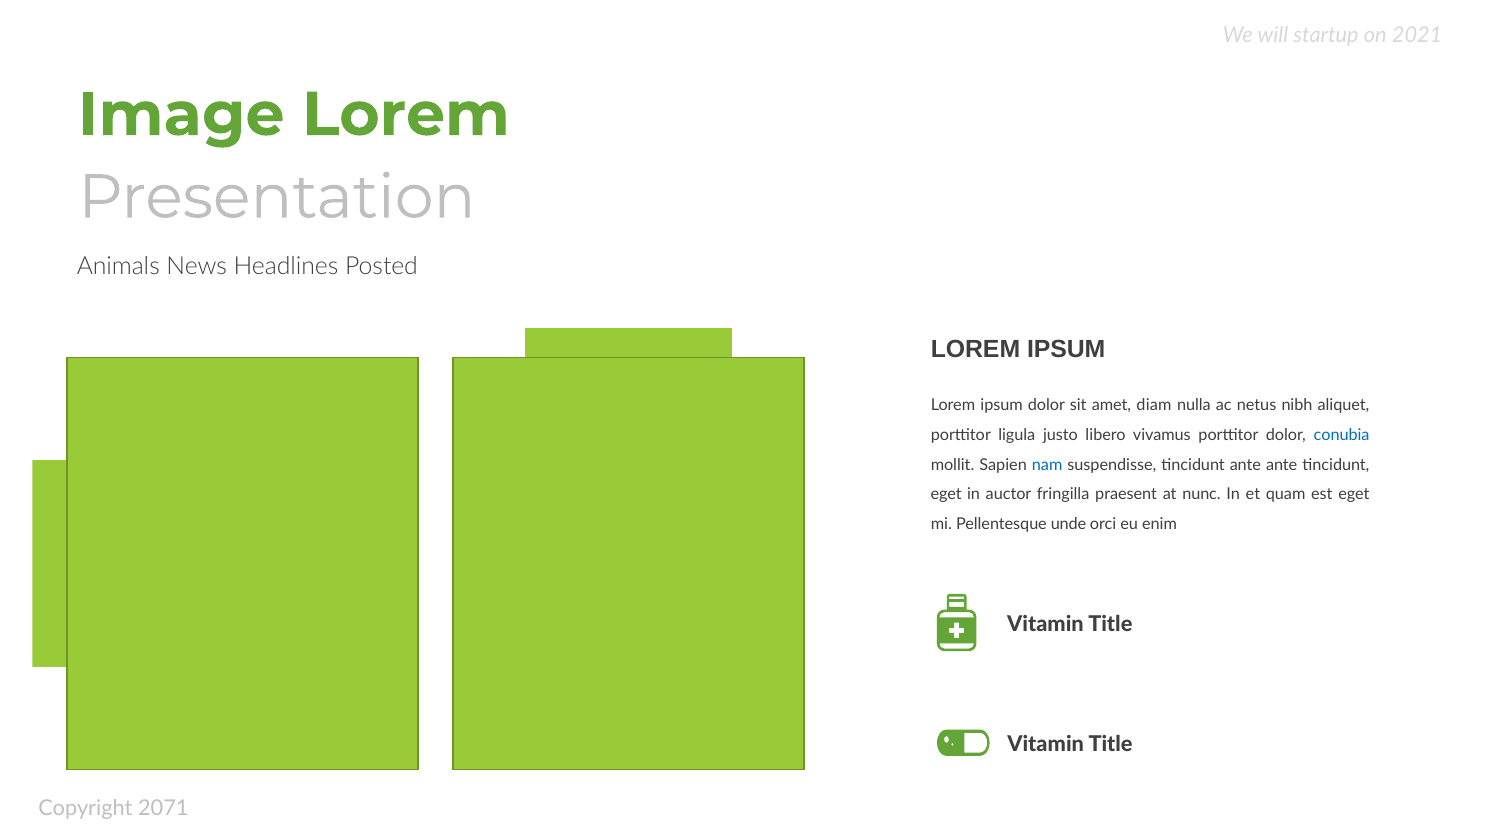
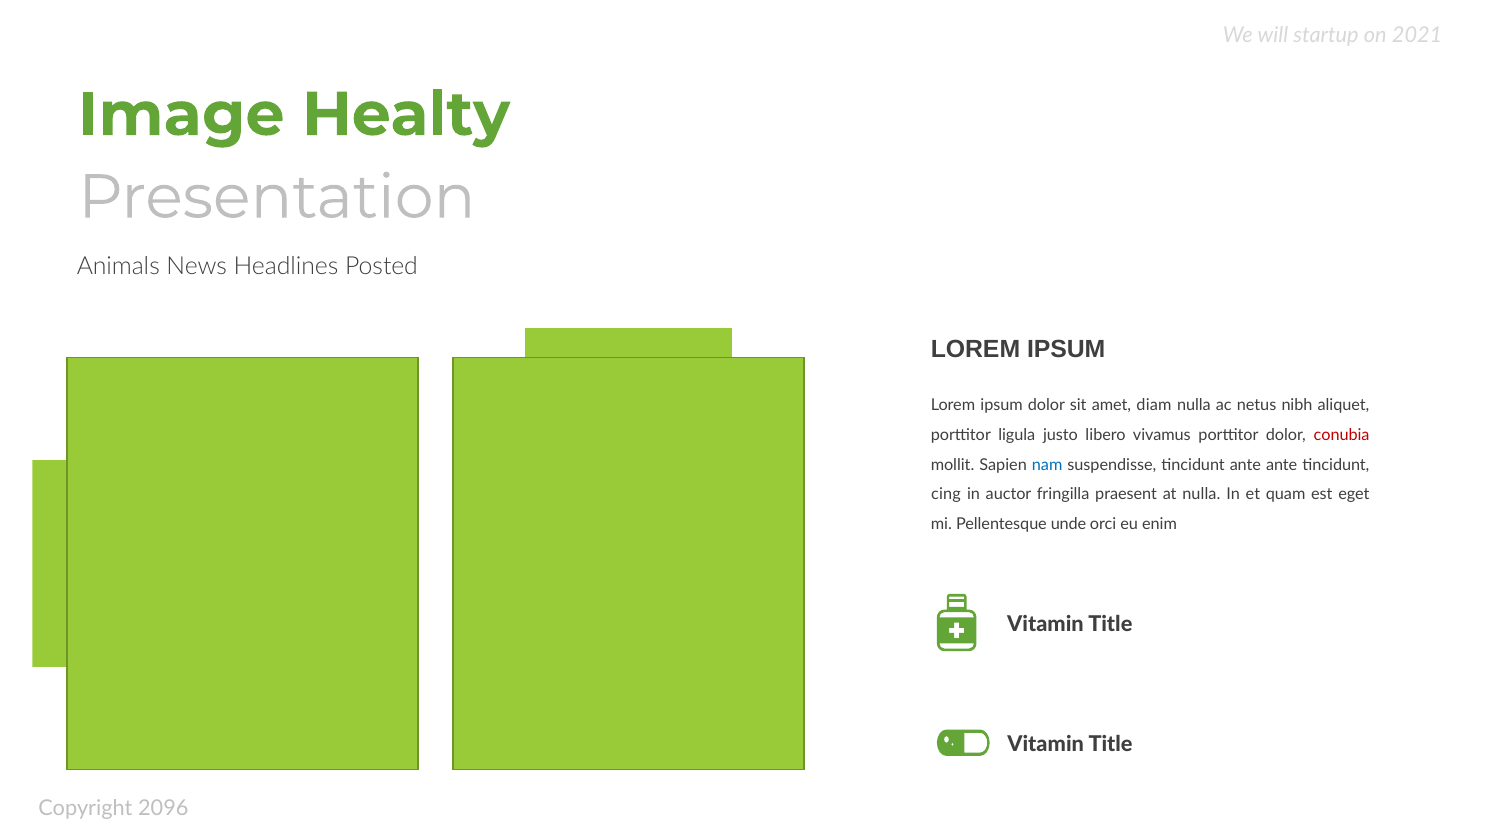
Image Lorem: Lorem -> Healty
conubia colour: blue -> red
eget at (946, 495): eget -> cing
at nunc: nunc -> nulla
2071: 2071 -> 2096
